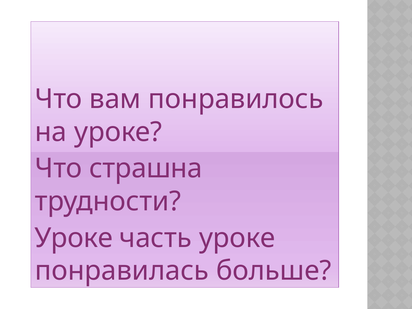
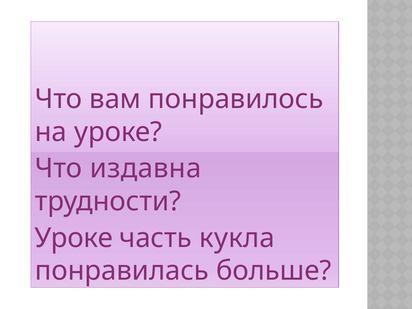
страшна: страшна -> издавна
часть уроке: уроке -> кукла
